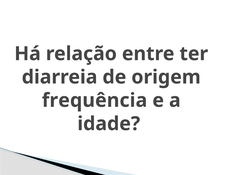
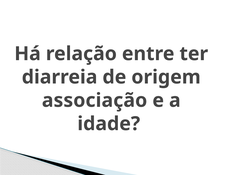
frequência: frequência -> associação
